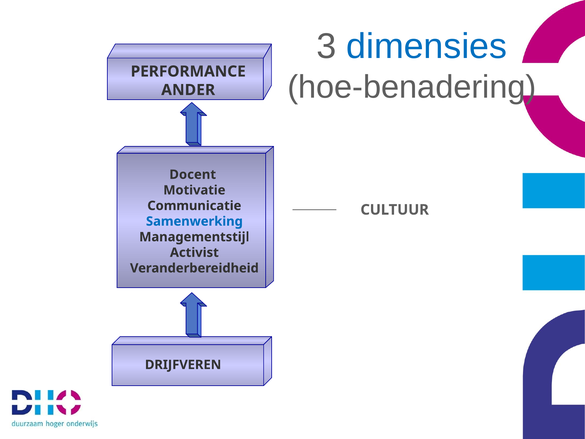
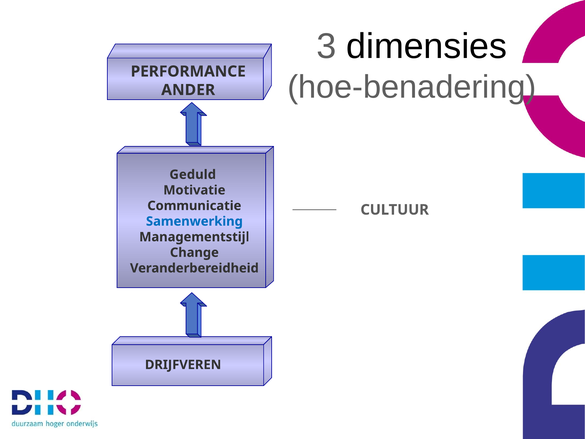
dimensies colour: blue -> black
Docent: Docent -> Geduld
Activist: Activist -> Change
